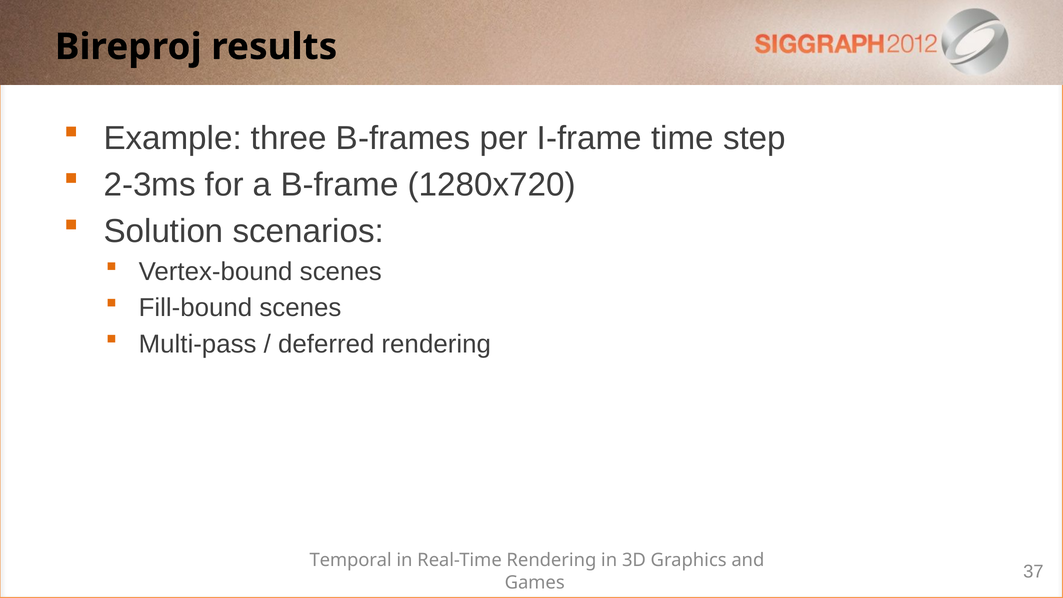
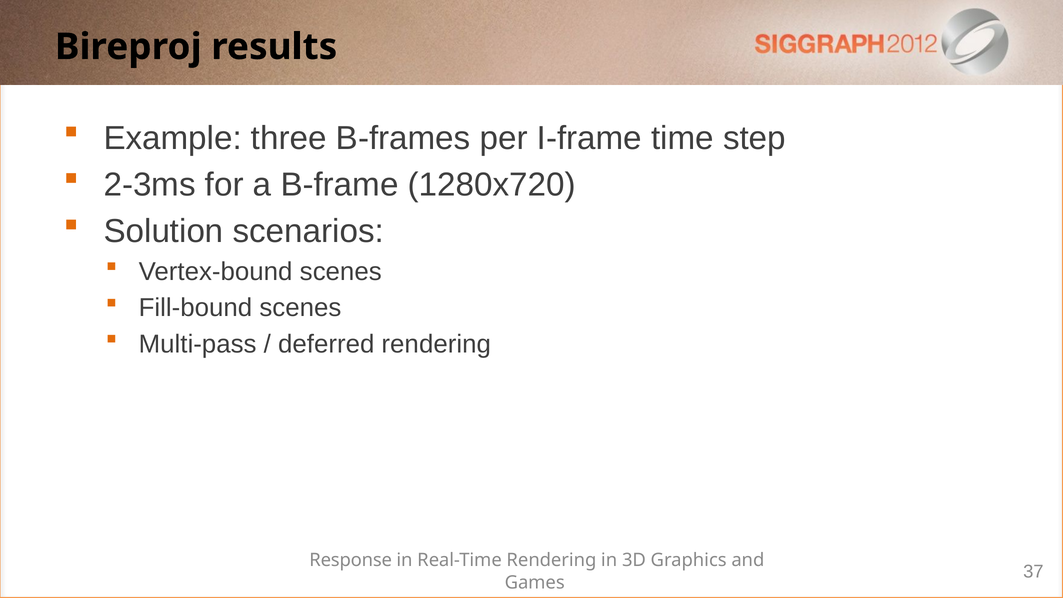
Temporal: Temporal -> Response
